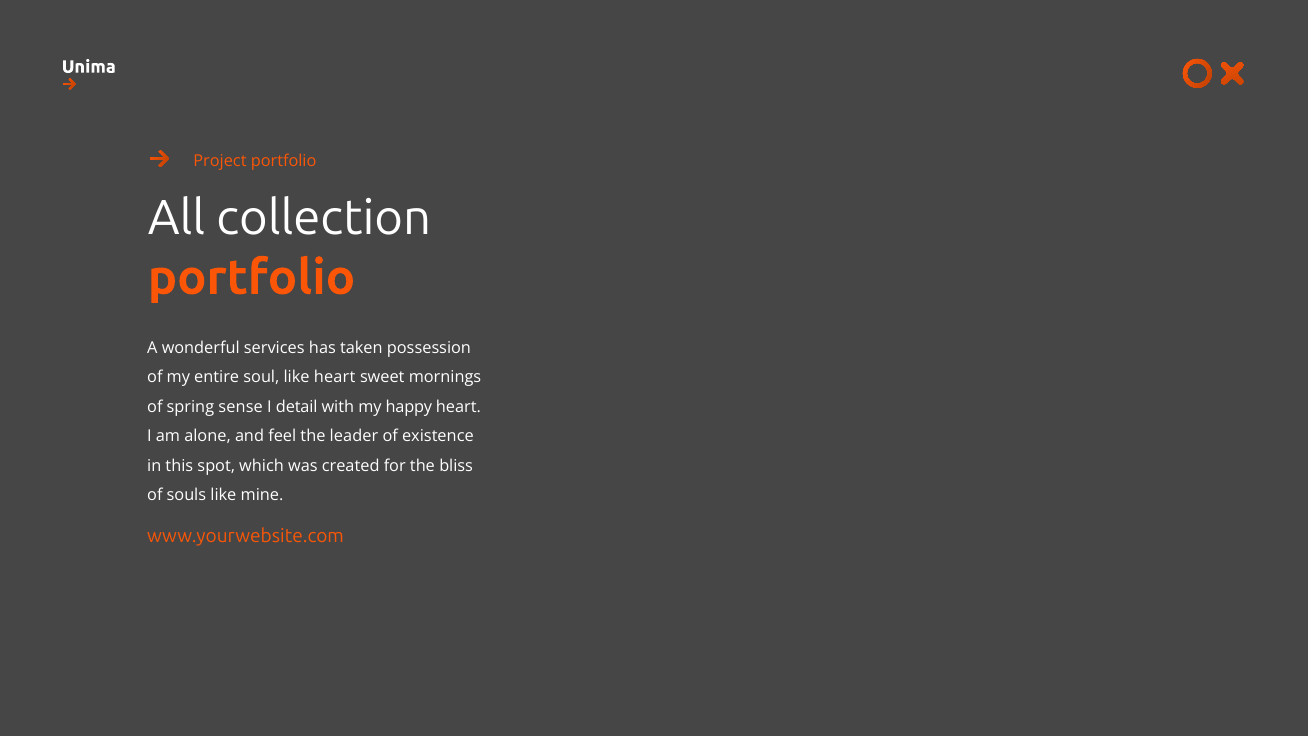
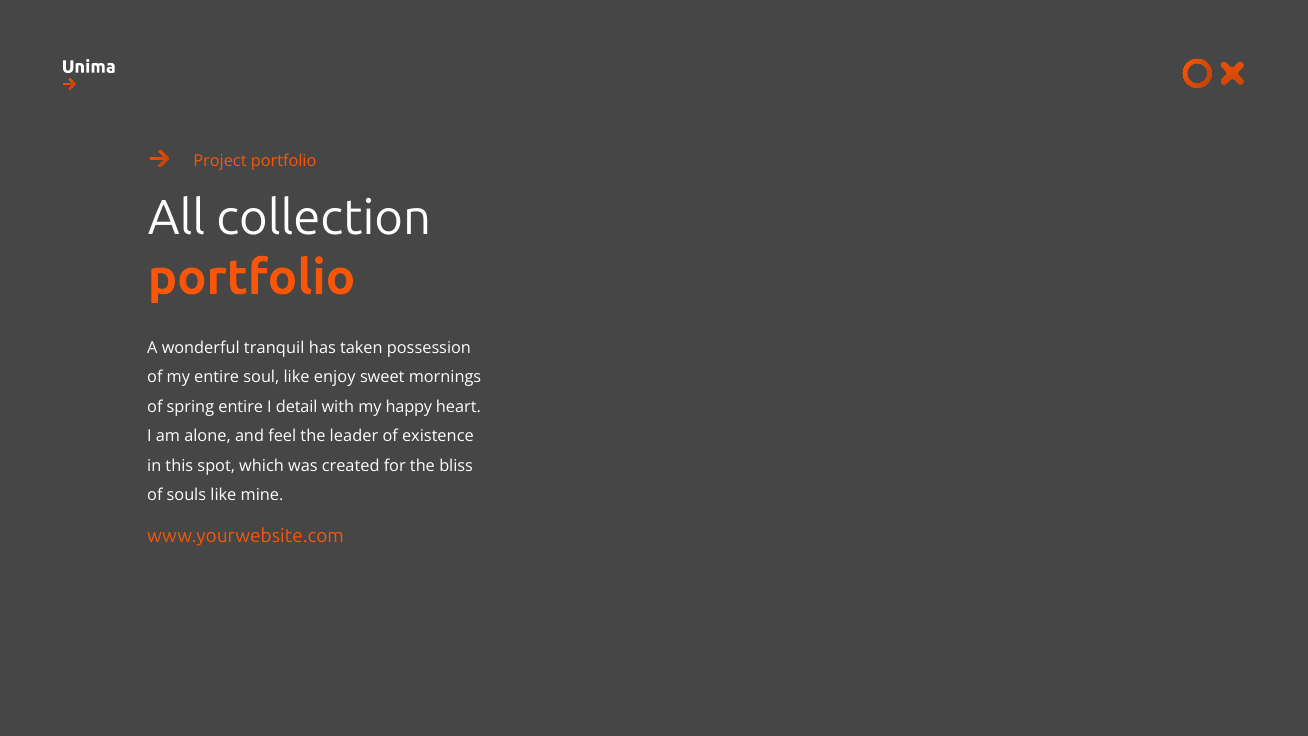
services: services -> tranquil
like heart: heart -> enjoy
spring sense: sense -> entire
